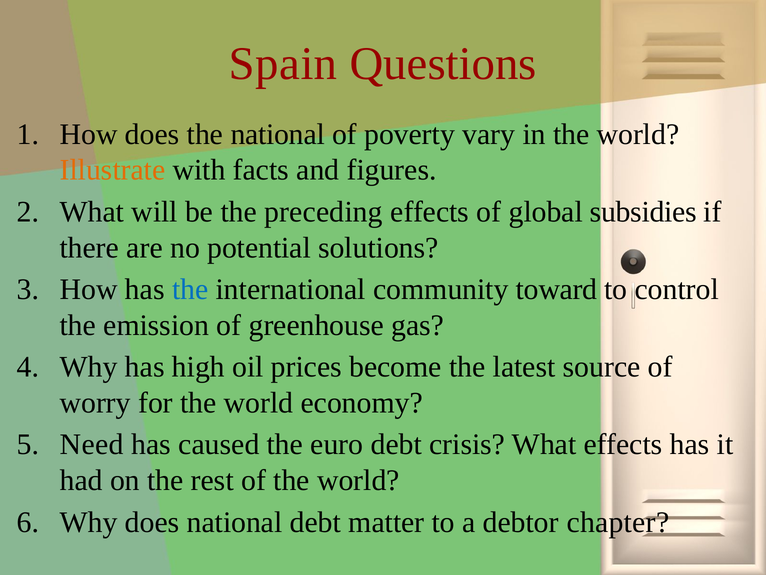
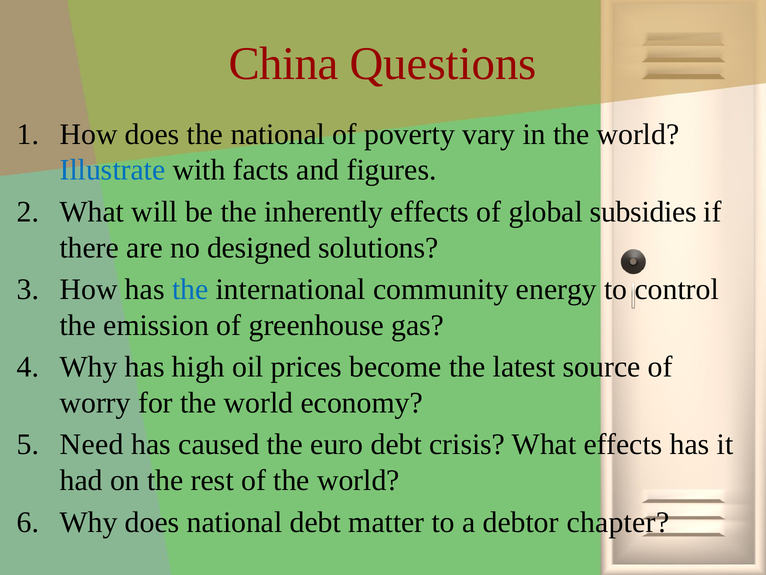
Spain: Spain -> China
Illustrate colour: orange -> blue
preceding: preceding -> inherently
potential: potential -> designed
toward: toward -> energy
